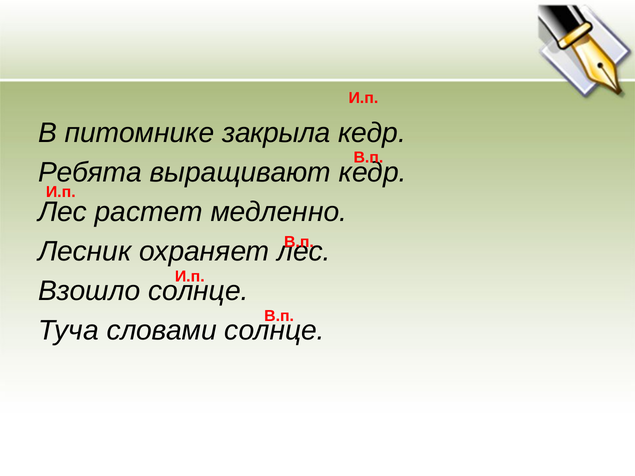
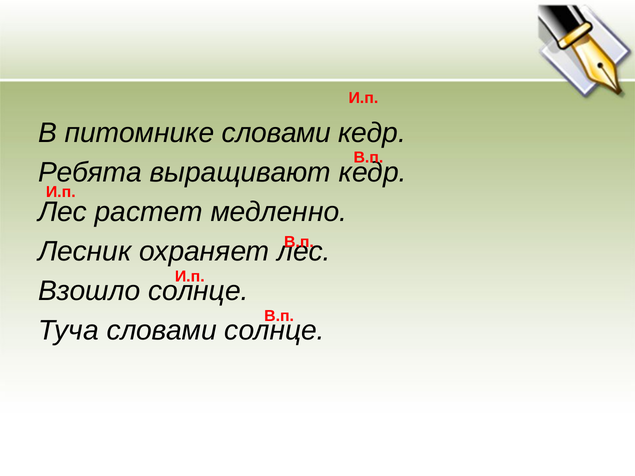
питомнике закрыла: закрыла -> словами
